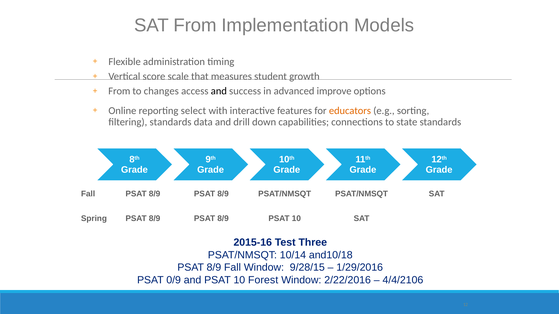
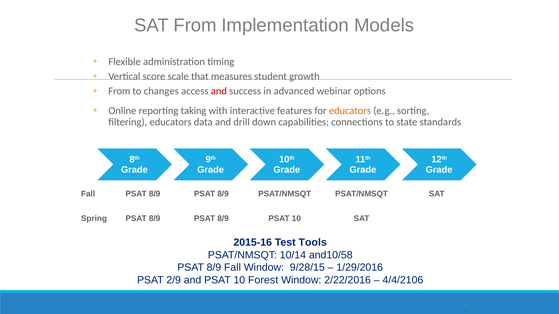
and at (219, 91) colour: black -> red
improve: improve -> webinar
select: select -> taking
filtering standards: standards -> educators
Three: Three -> Tools
and10/18: and10/18 -> and10/58
0/9: 0/9 -> 2/9
